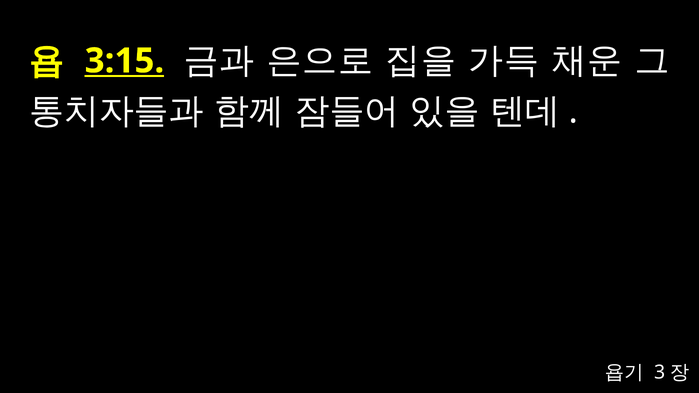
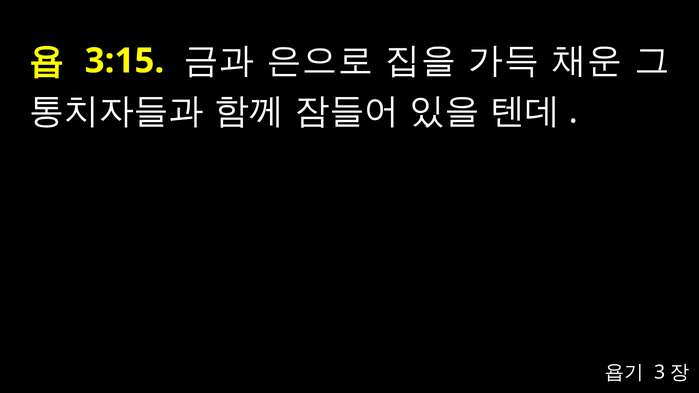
3:15 underline: present -> none
